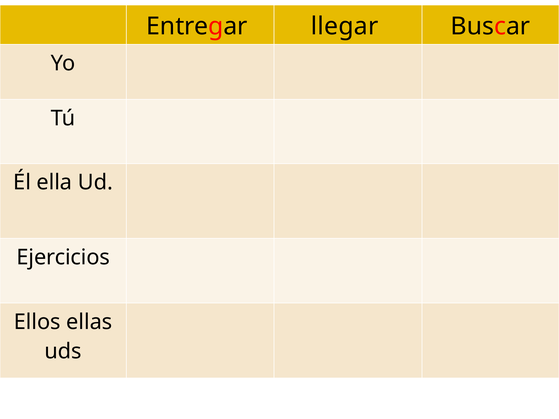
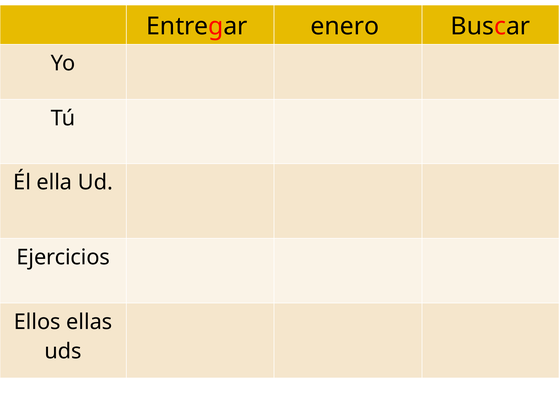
llegar: llegar -> enero
